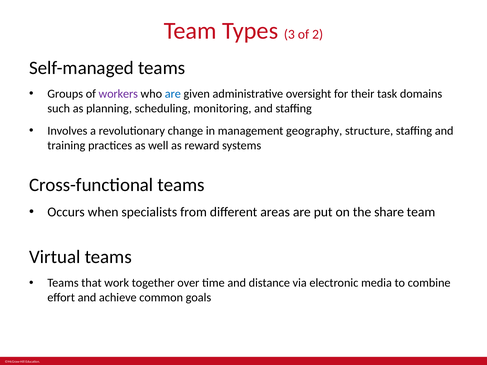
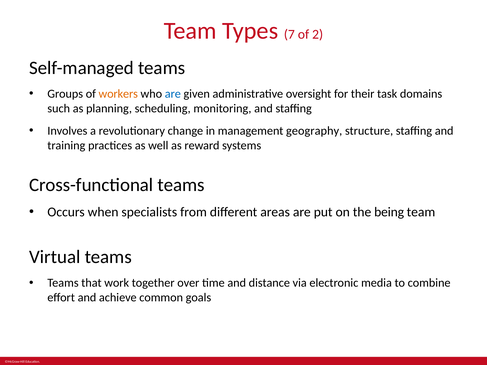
3: 3 -> 7
workers colour: purple -> orange
share: share -> being
